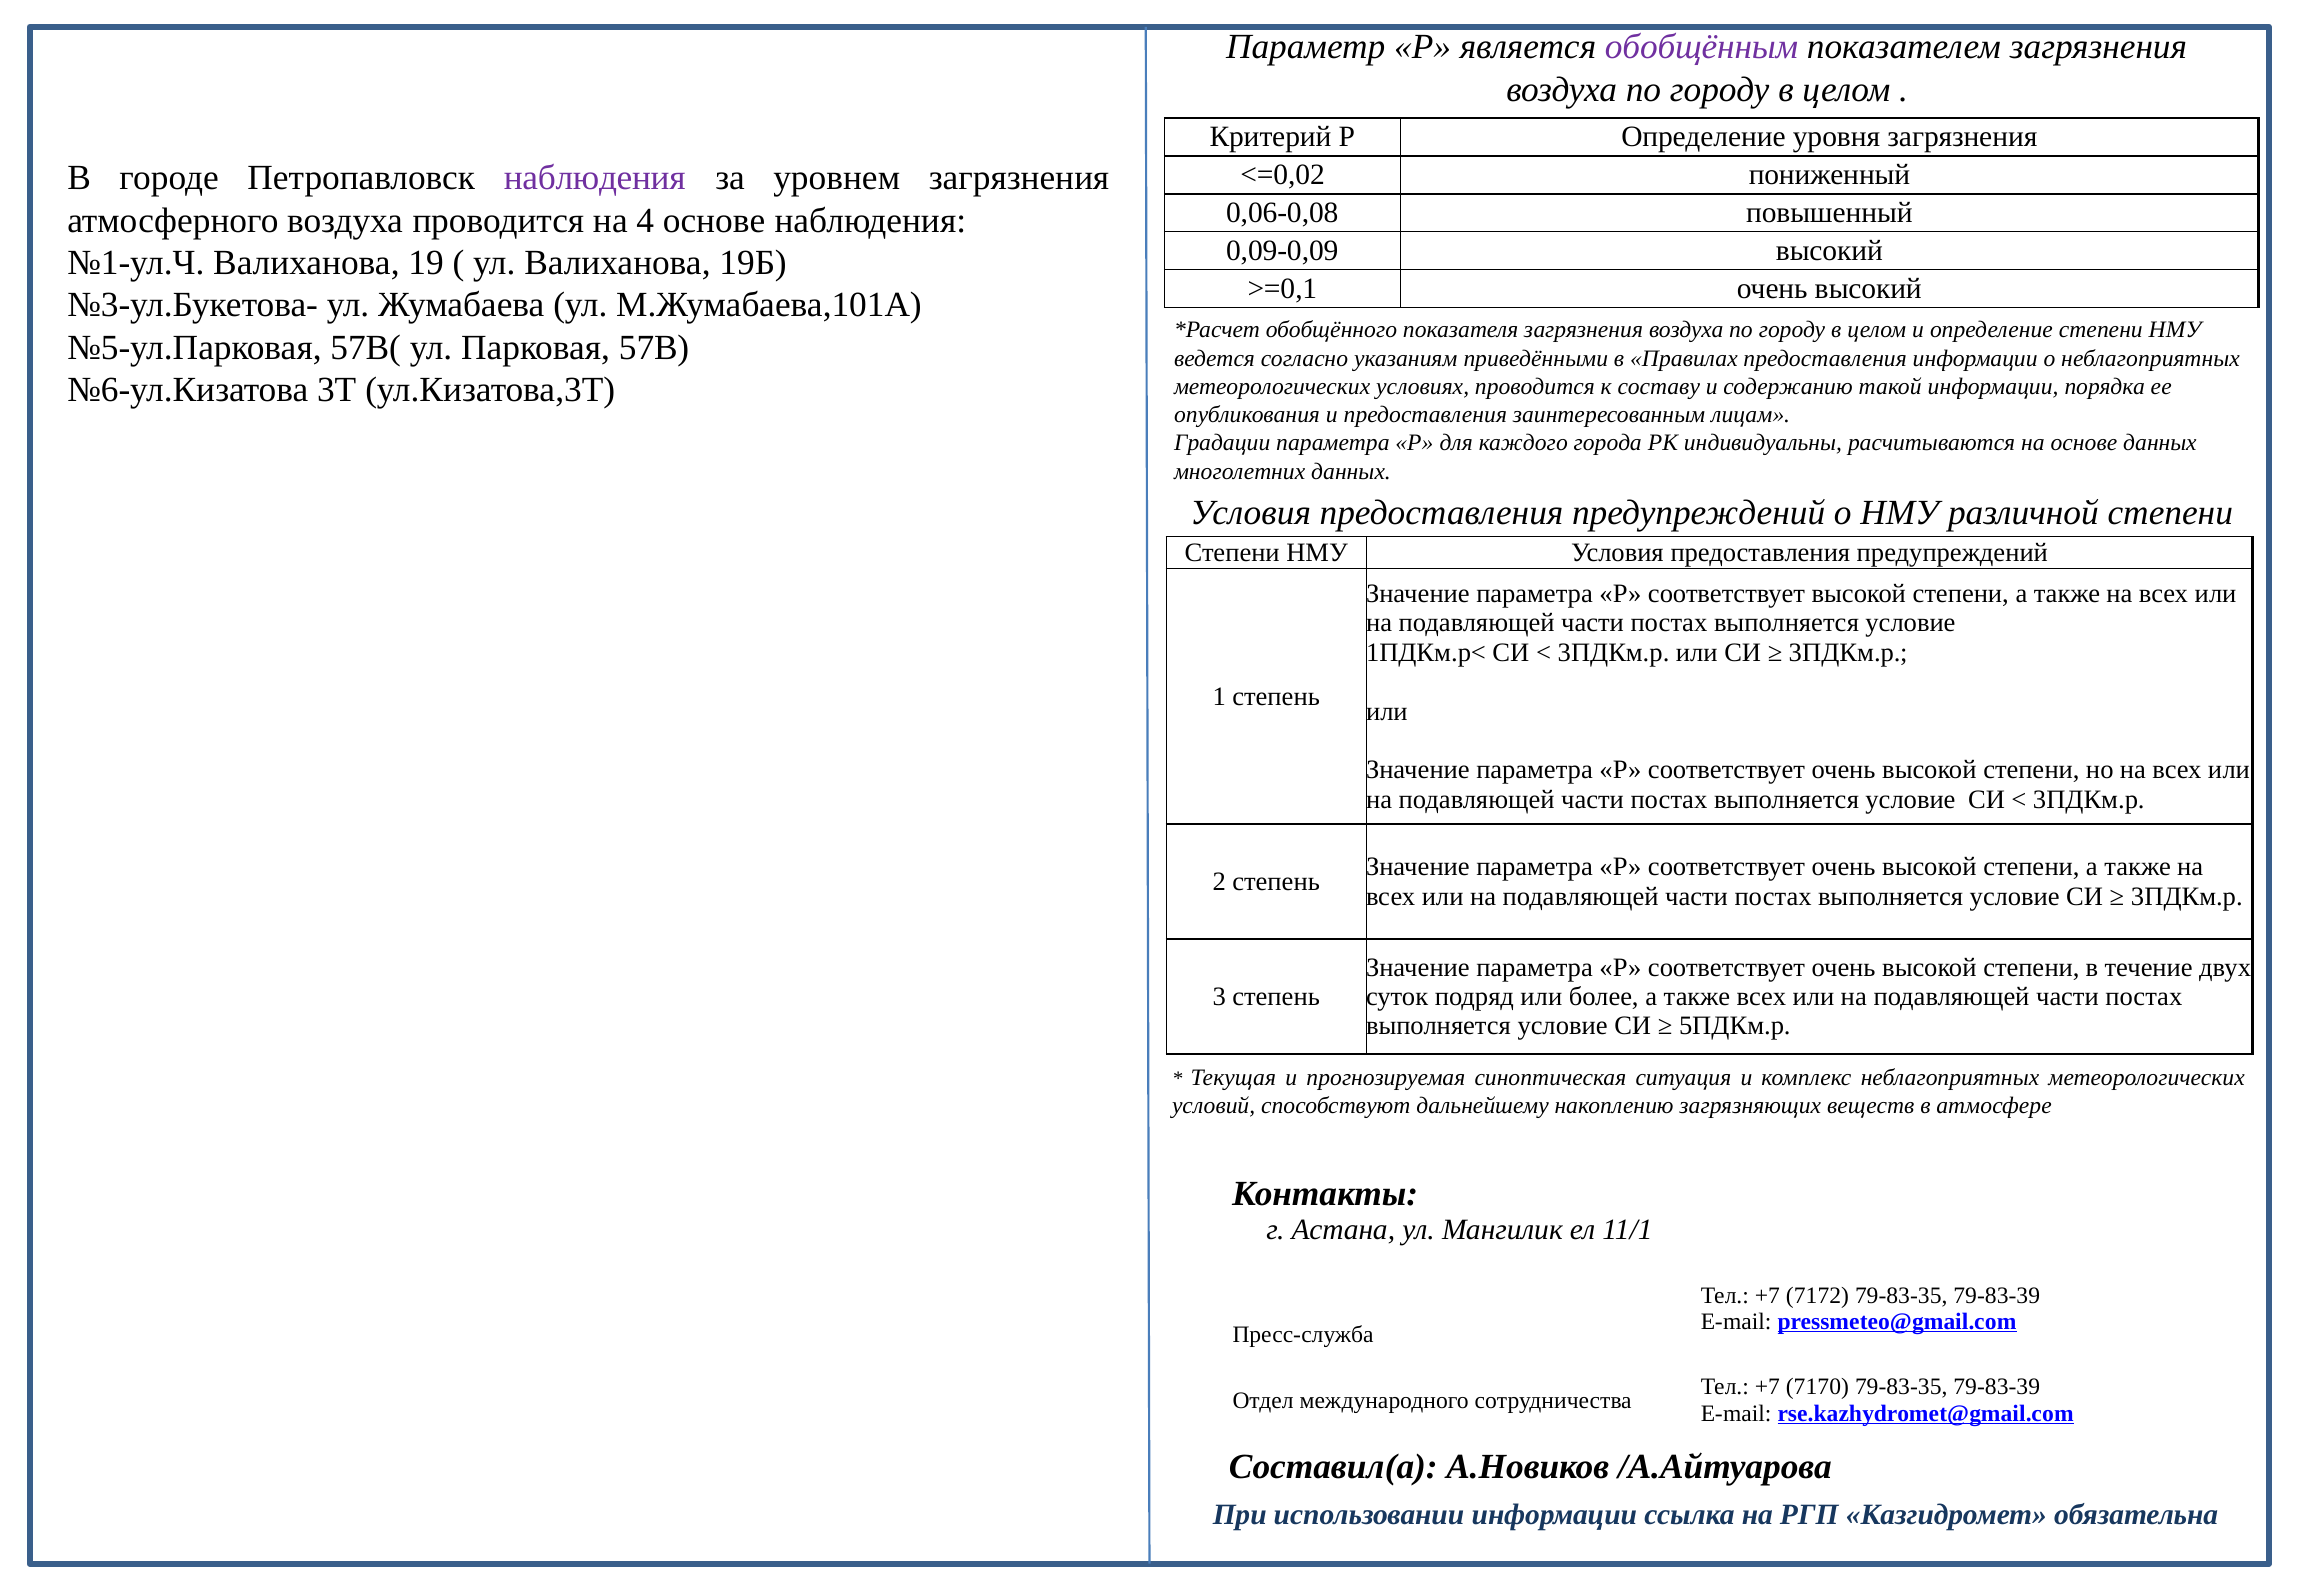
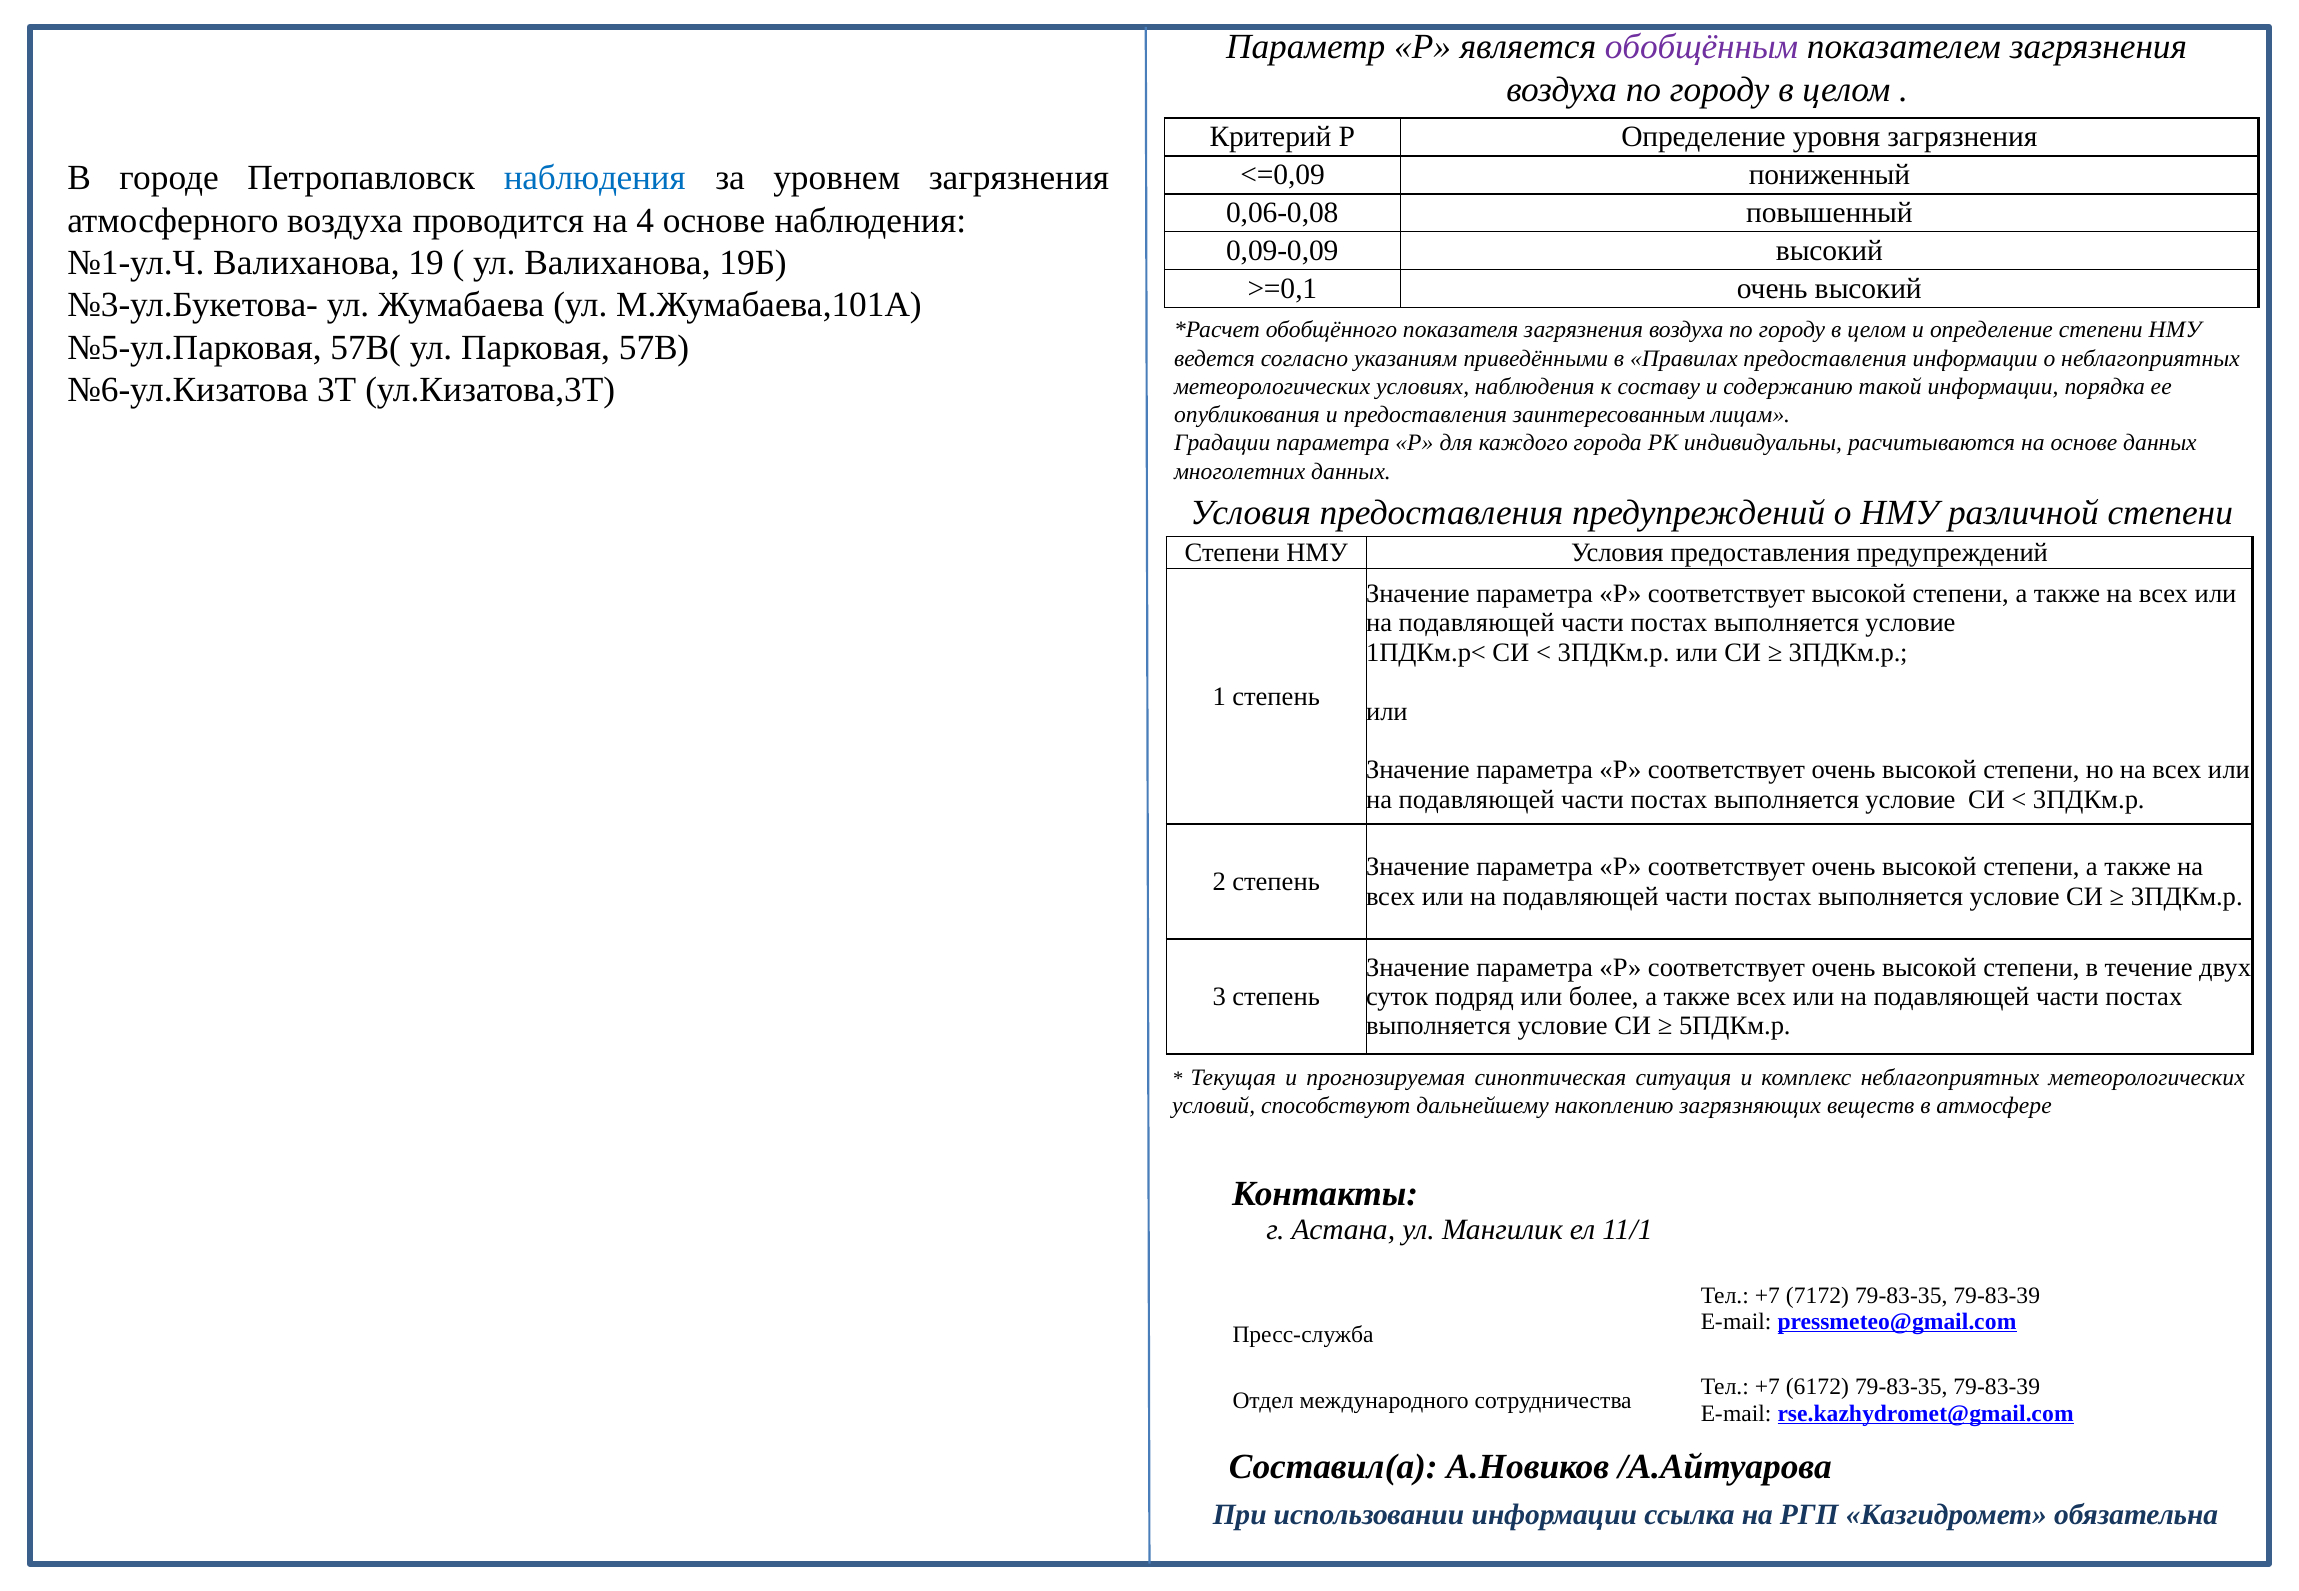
<=0,02: <=0,02 -> <=0,09
наблюдения at (595, 178) colour: purple -> blue
условиях проводится: проводится -> наблюдения
7170: 7170 -> 6172
